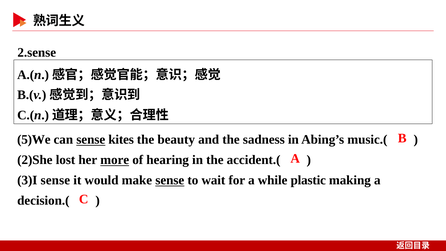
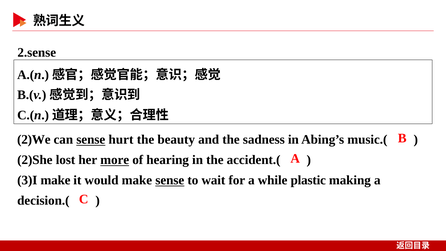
5)We: 5)We -> 2)We
kites: kites -> hurt
3)I sense: sense -> make
